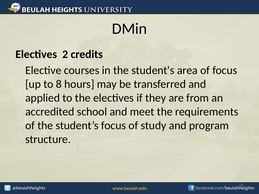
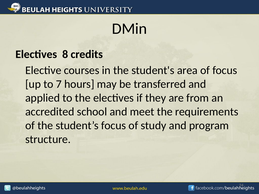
2: 2 -> 8
8: 8 -> 7
